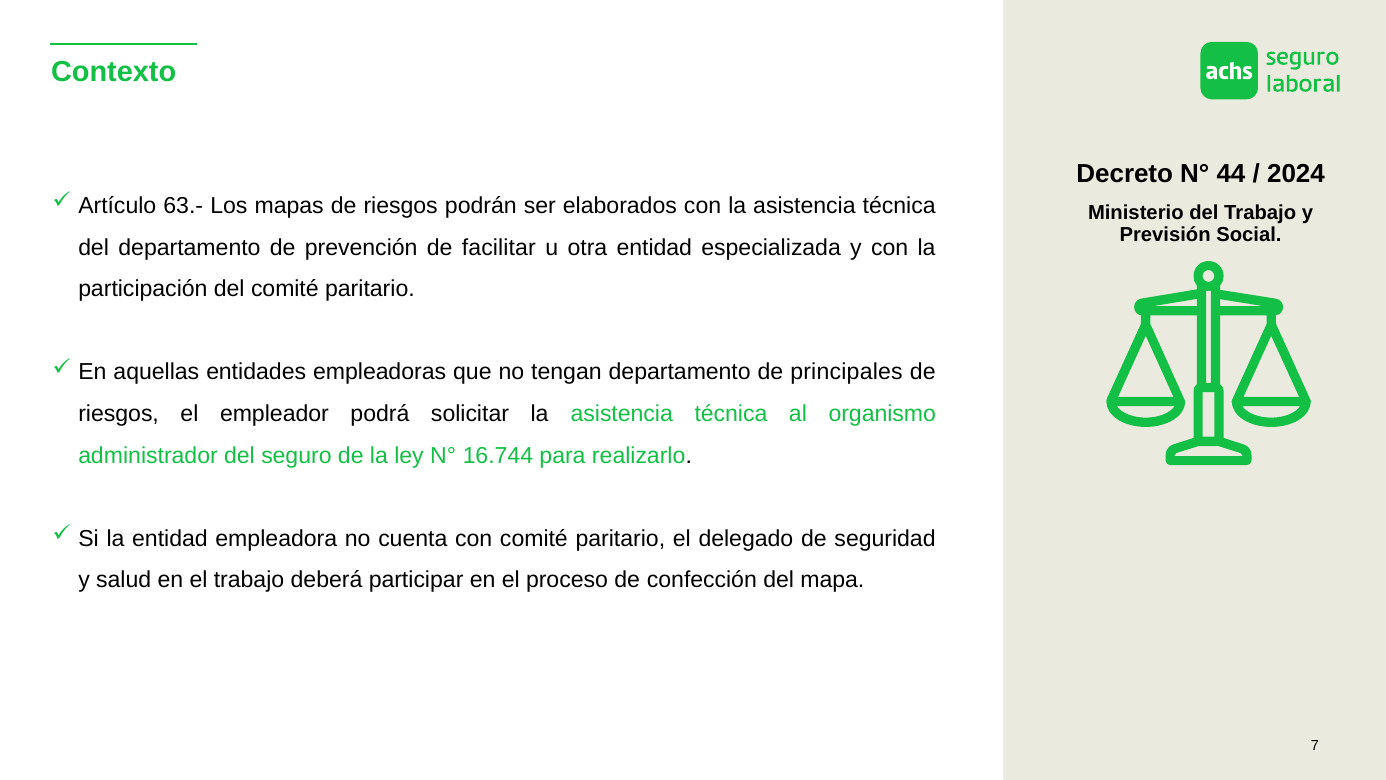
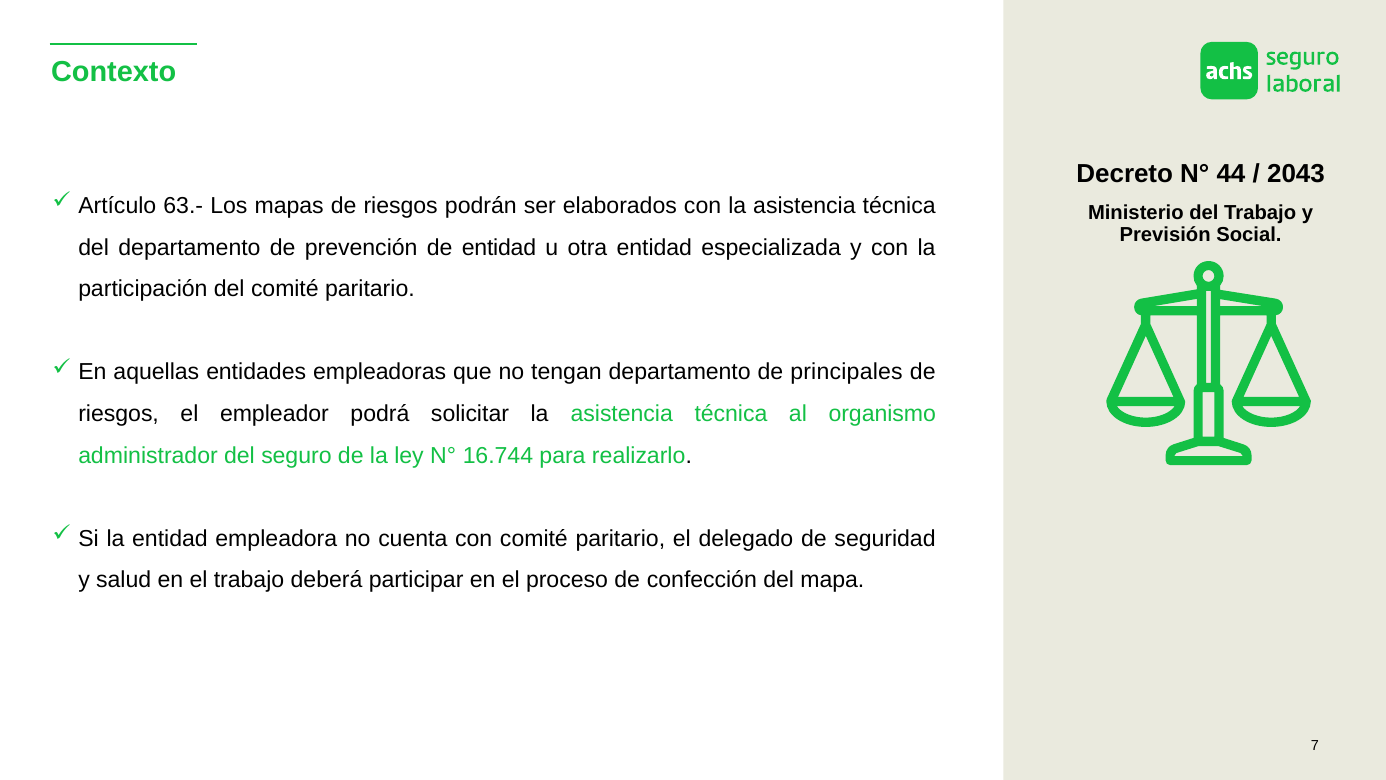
2024: 2024 -> 2043
de facilitar: facilitar -> entidad
